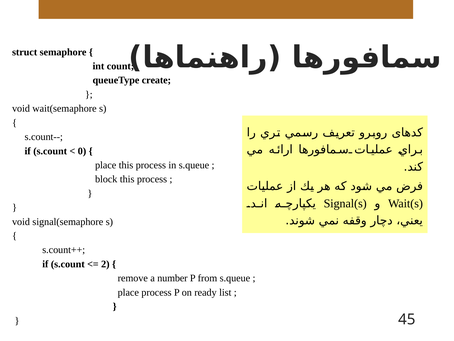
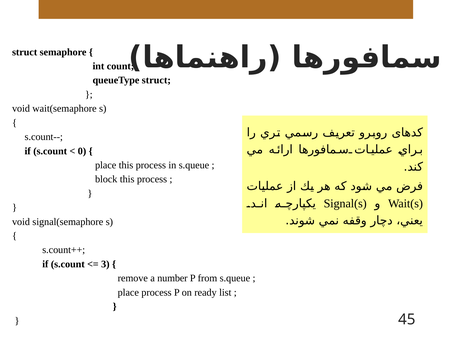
queueType create: create -> struct
2: 2 -> 3
